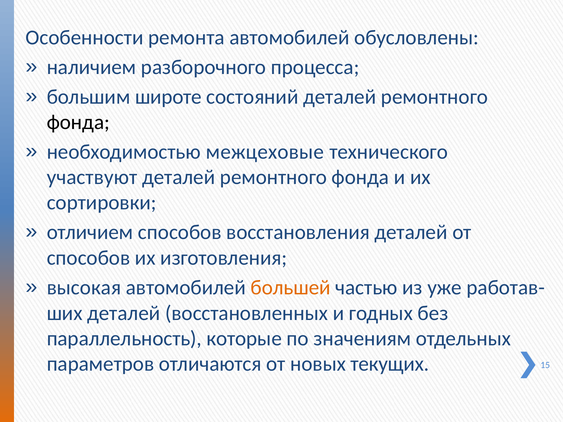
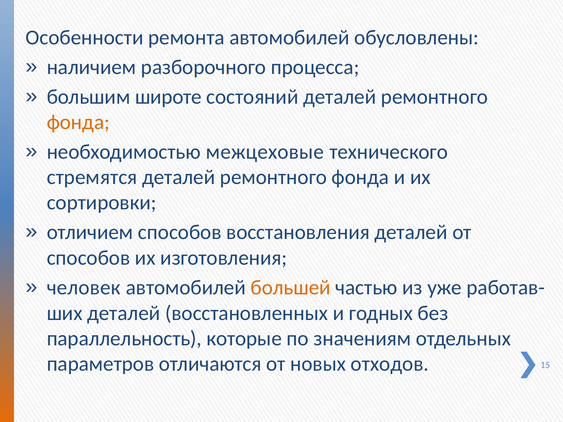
фонда at (78, 122) colour: black -> orange
участвуют: участвуют -> стремятся
высокая: высокая -> человек
текущих: текущих -> отходов
